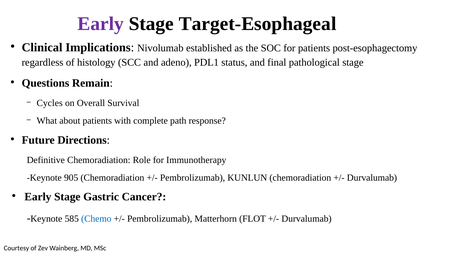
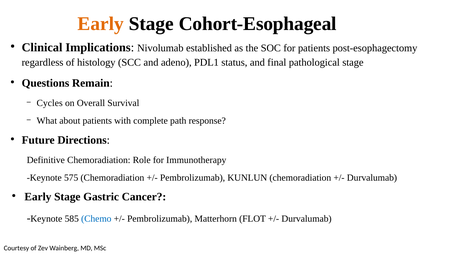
Early at (101, 24) colour: purple -> orange
Target-Esophageal: Target-Esophageal -> Cohort-Esophageal
905: 905 -> 575
